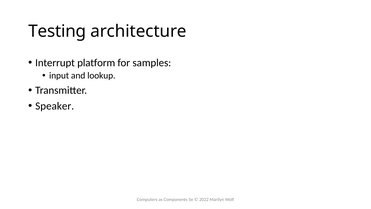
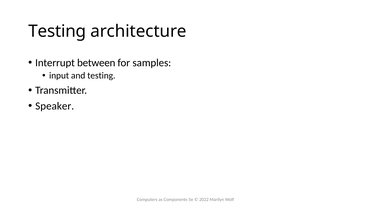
platform: platform -> between
and lookup: lookup -> testing
